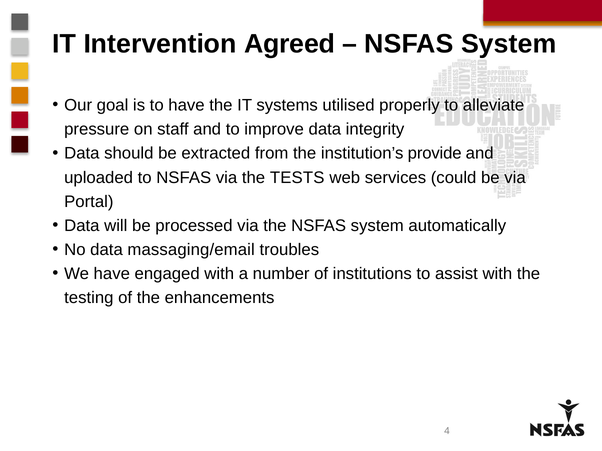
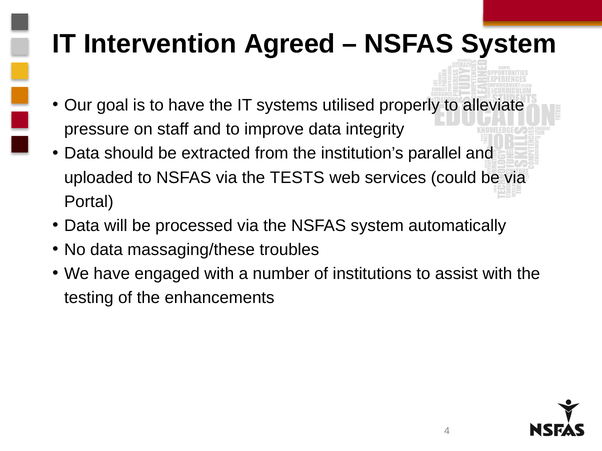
provide: provide -> parallel
massaging/email: massaging/email -> massaging/these
